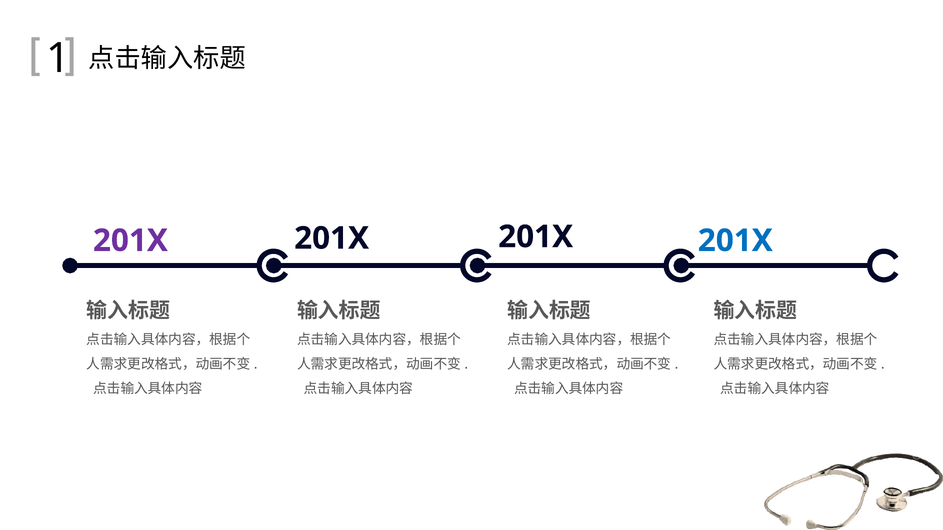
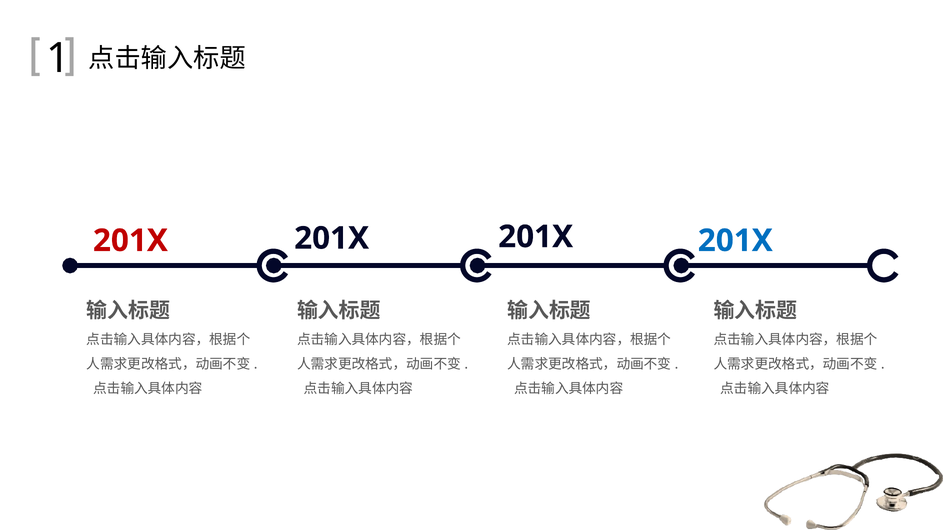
201X at (130, 241) colour: purple -> red
